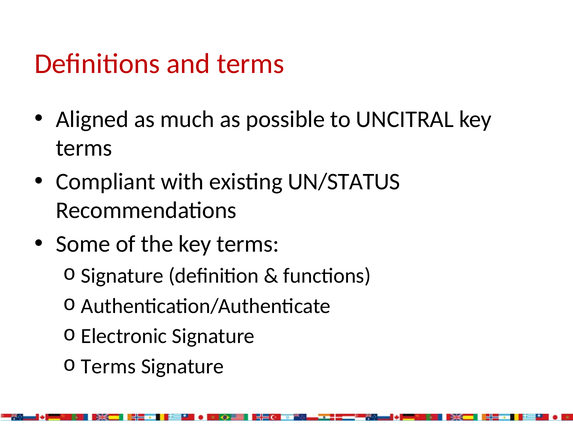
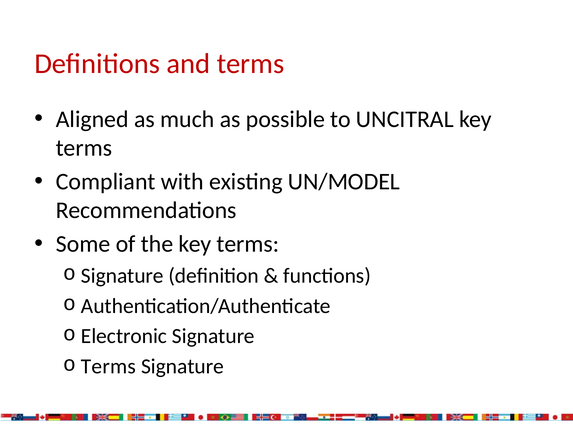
UN/STATUS: UN/STATUS -> UN/MODEL
